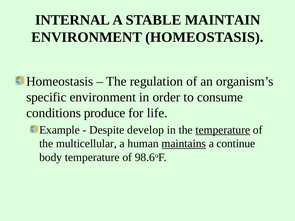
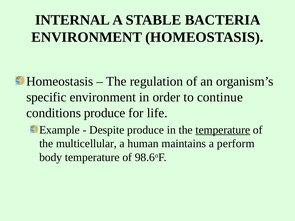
MAINTAIN: MAINTAIN -> BACTERIA
consume: consume -> continue
Despite develop: develop -> produce
maintains underline: present -> none
continue: continue -> perform
